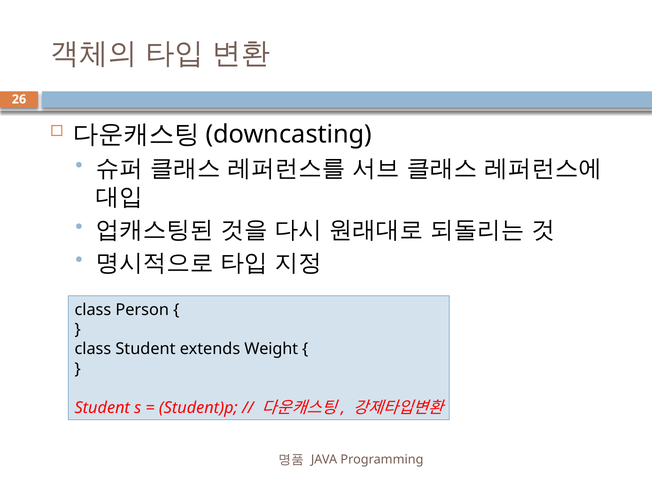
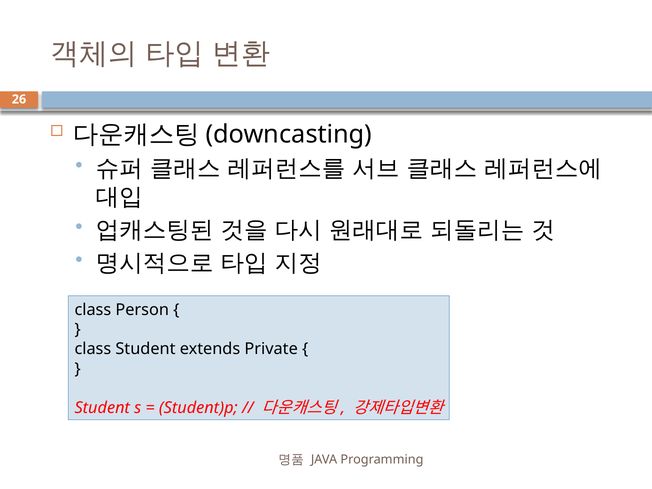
Weight: Weight -> Private
